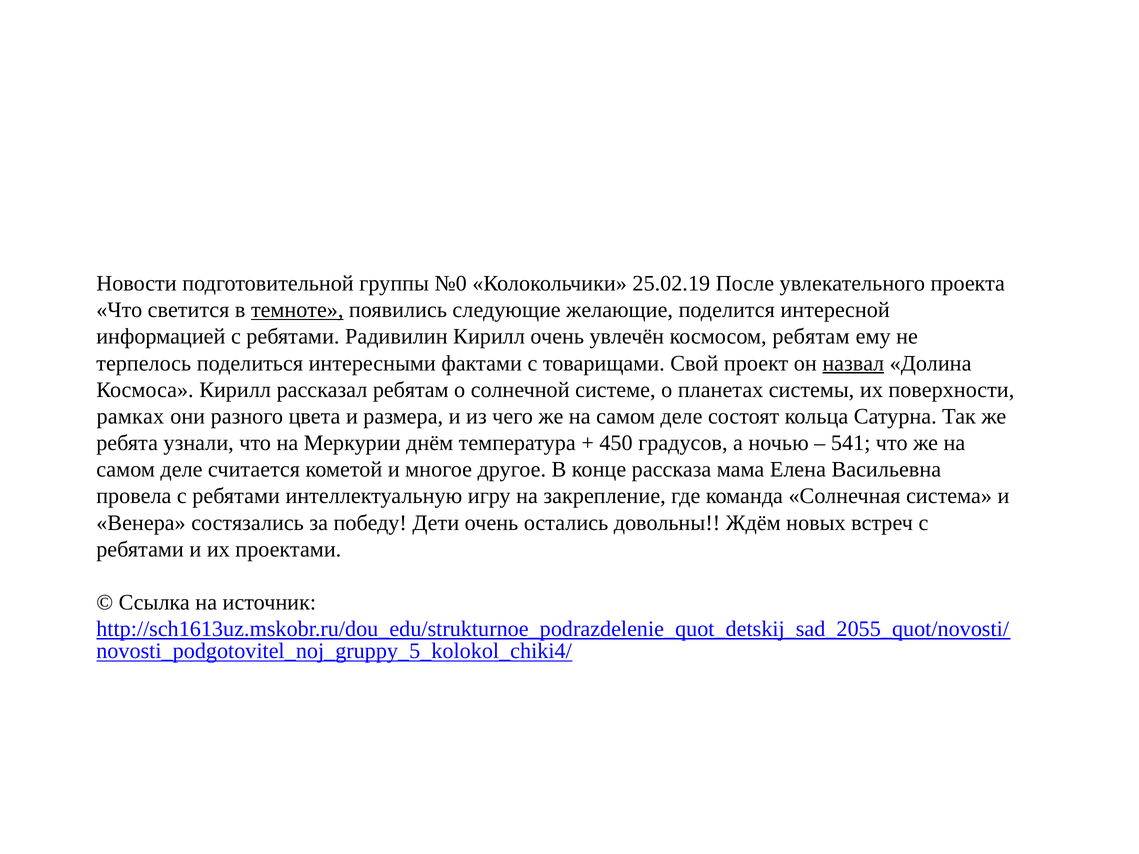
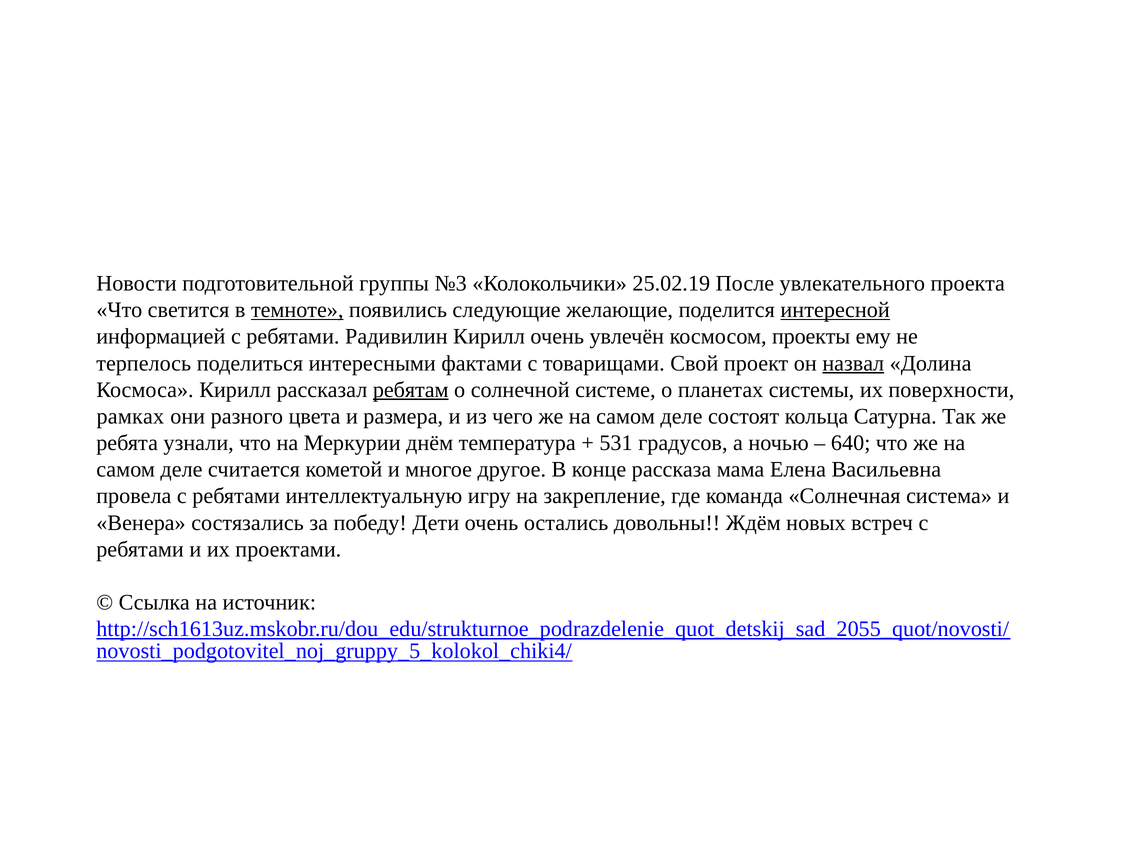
№0: №0 -> №3
интересной underline: none -> present
космосом ребятам: ребятам -> проекты
ребятам at (411, 390) underline: none -> present
450: 450 -> 531
541: 541 -> 640
